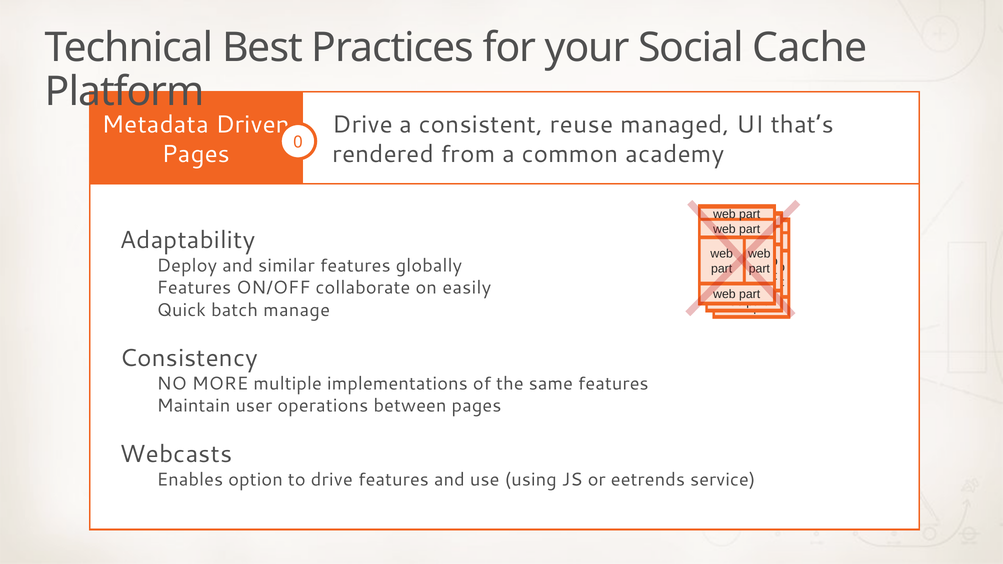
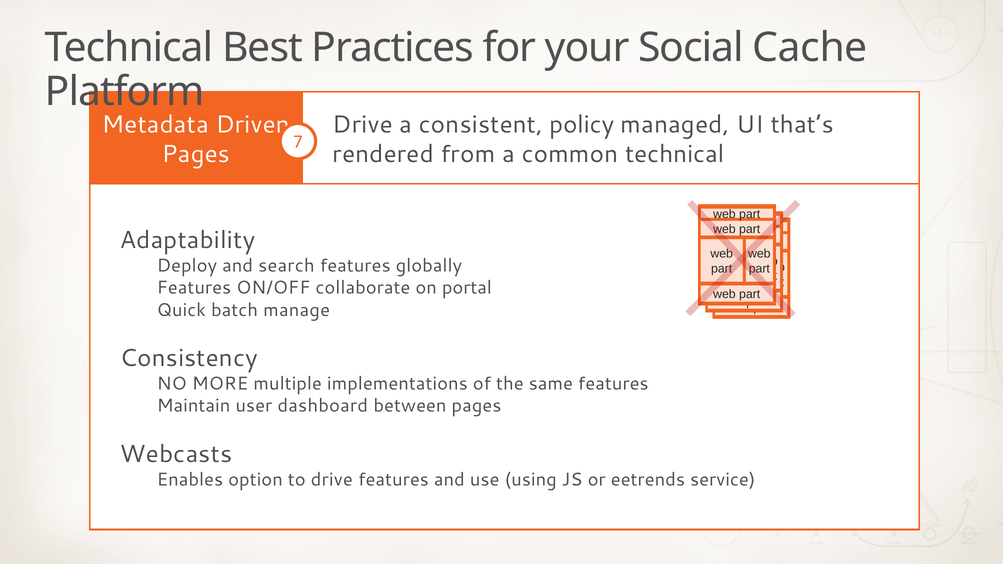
reuse: reuse -> policy
0: 0 -> 7
common academy: academy -> technical
similar: similar -> search
easily: easily -> portal
operations: operations -> dashboard
